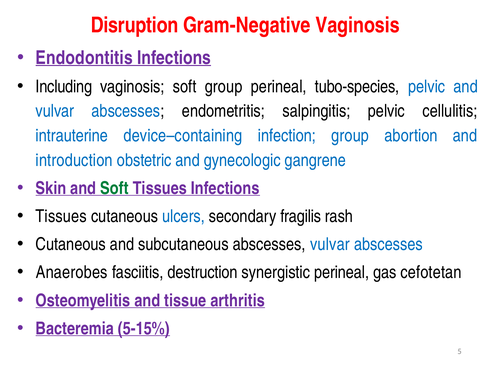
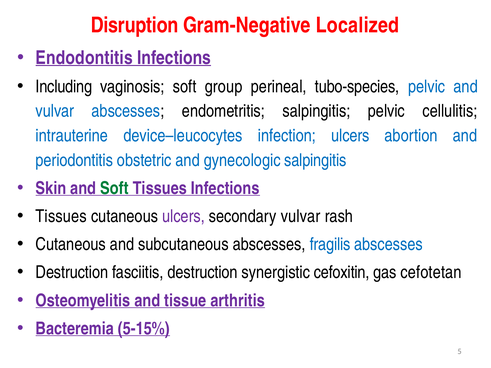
Gram-Negative Vaginosis: Vaginosis -> Localized
device–containing: device–containing -> device–leucocytes
infection group: group -> ulcers
introduction: introduction -> periodontitis
gynecologic gangrene: gangrene -> salpingitis
ulcers at (183, 216) colour: blue -> purple
secondary fragilis: fragilis -> vulvar
abscesses vulvar: vulvar -> fragilis
Anaerobes at (72, 273): Anaerobes -> Destruction
synergistic perineal: perineal -> cefoxitin
